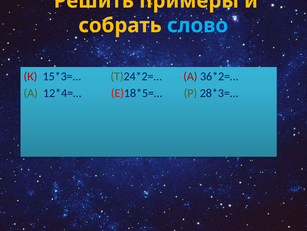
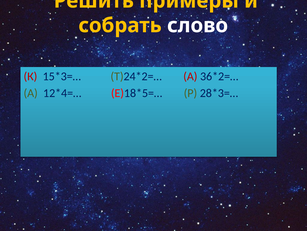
слово colour: light blue -> white
